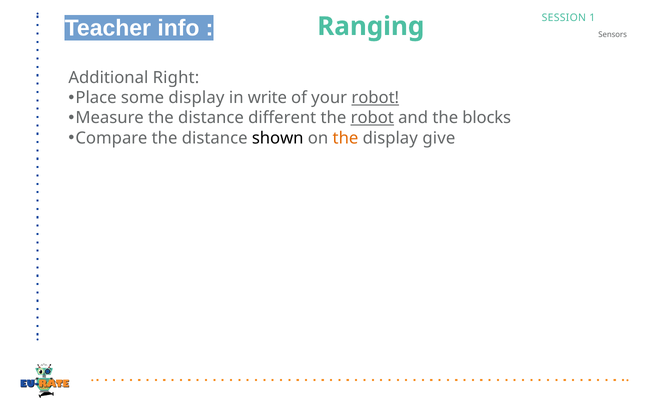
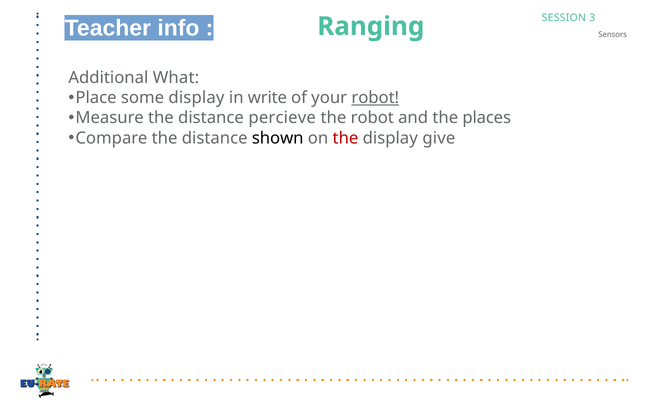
1: 1 -> 3
Right: Right -> What
different: different -> percieve
robot at (372, 118) underline: present -> none
blocks: blocks -> places
the at (345, 138) colour: orange -> red
